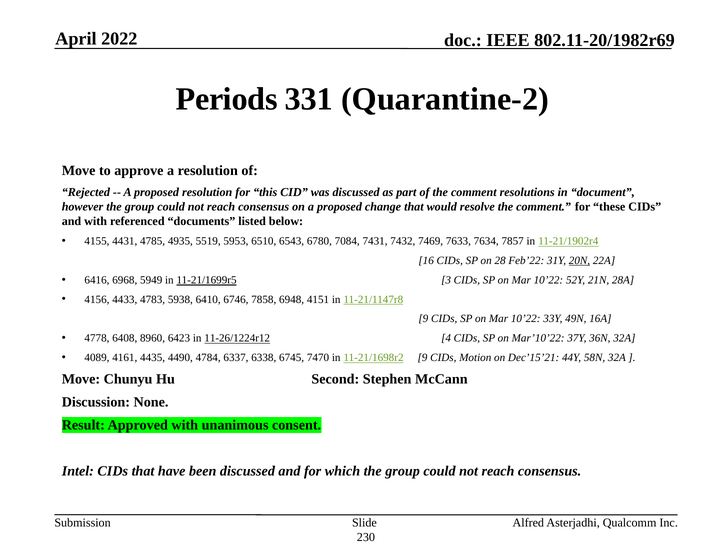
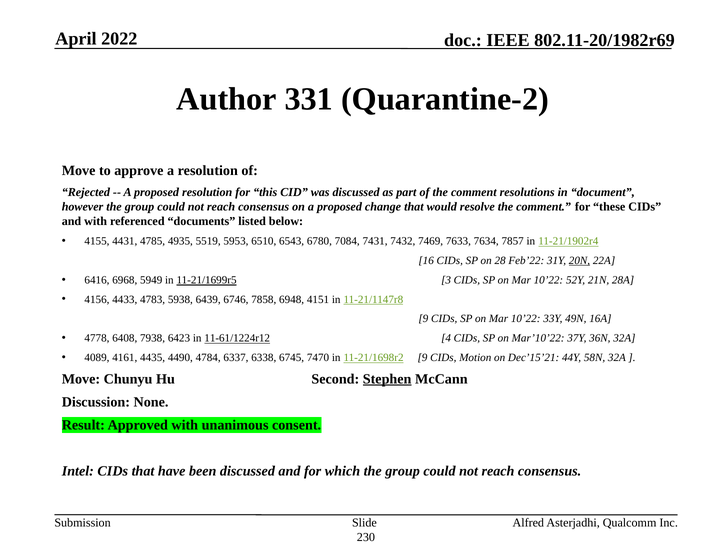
Periods: Periods -> Author
6410: 6410 -> 6439
8960: 8960 -> 7938
11-26/1224r12: 11-26/1224r12 -> 11-61/1224r12
Stephen underline: none -> present
